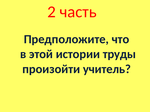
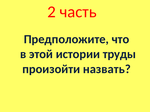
учитель: учитель -> назвать
